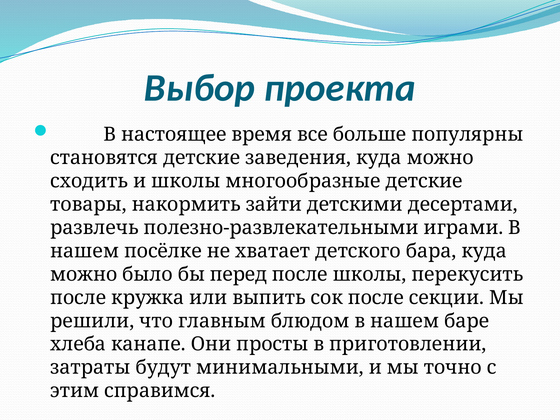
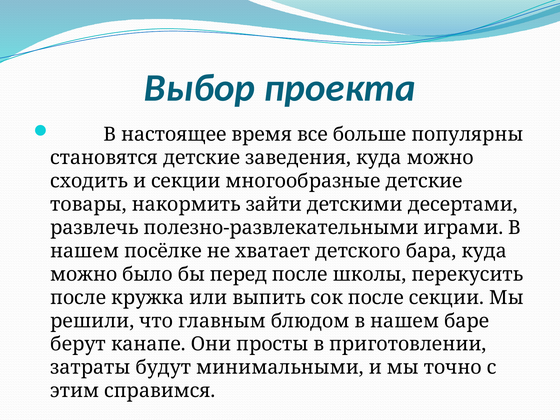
и школы: школы -> секции
хлеба: хлеба -> берут
